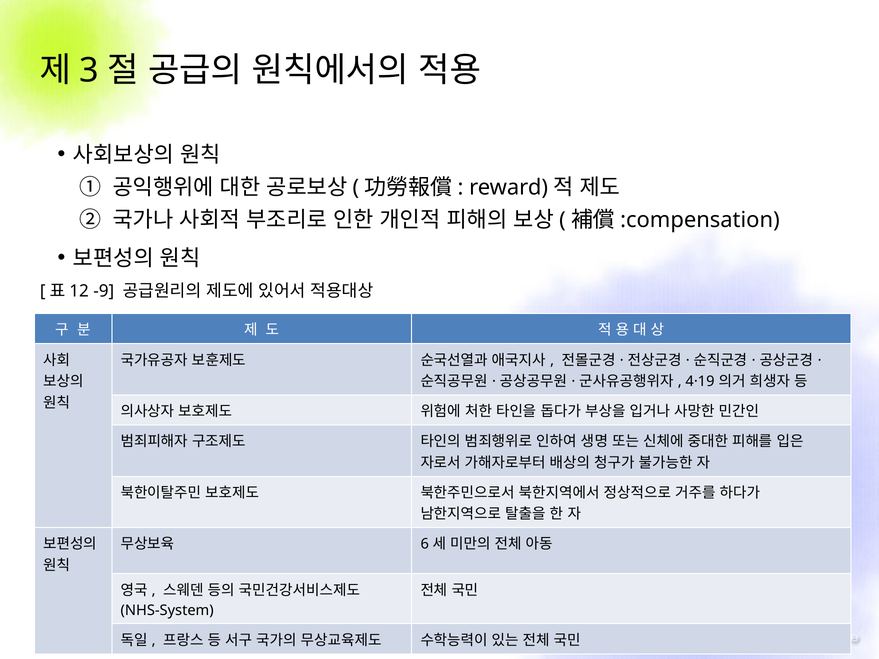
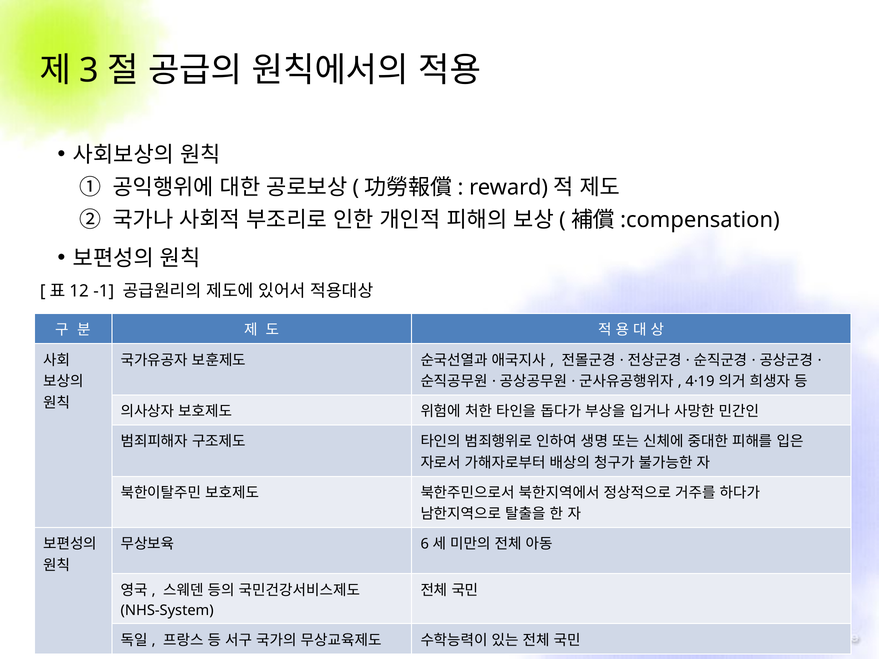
-9: -9 -> -1
